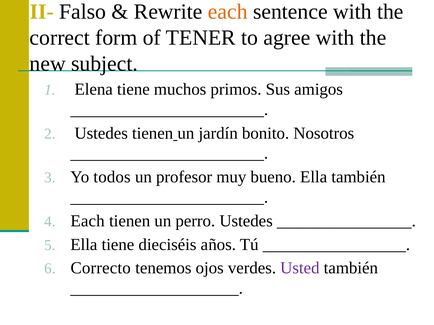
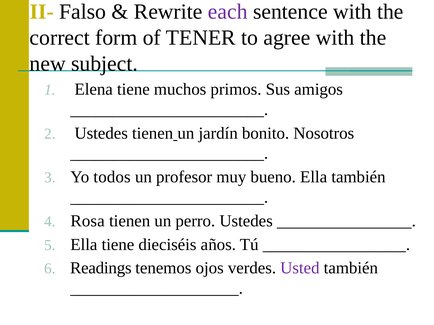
each at (228, 12) colour: orange -> purple
Each at (88, 221): Each -> Rosa
Correcto: Correcto -> Readings
